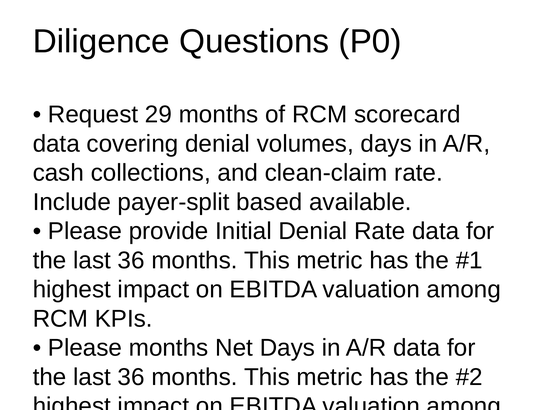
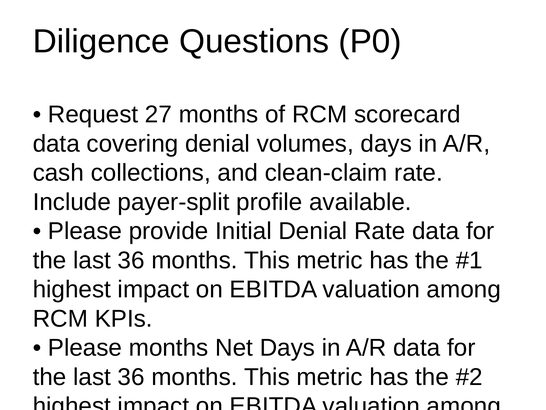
29: 29 -> 27
based: based -> profile
